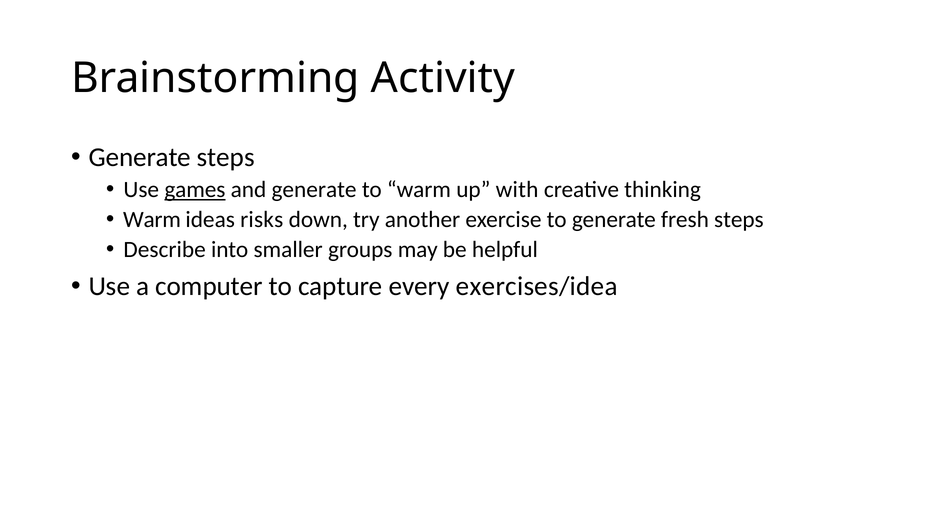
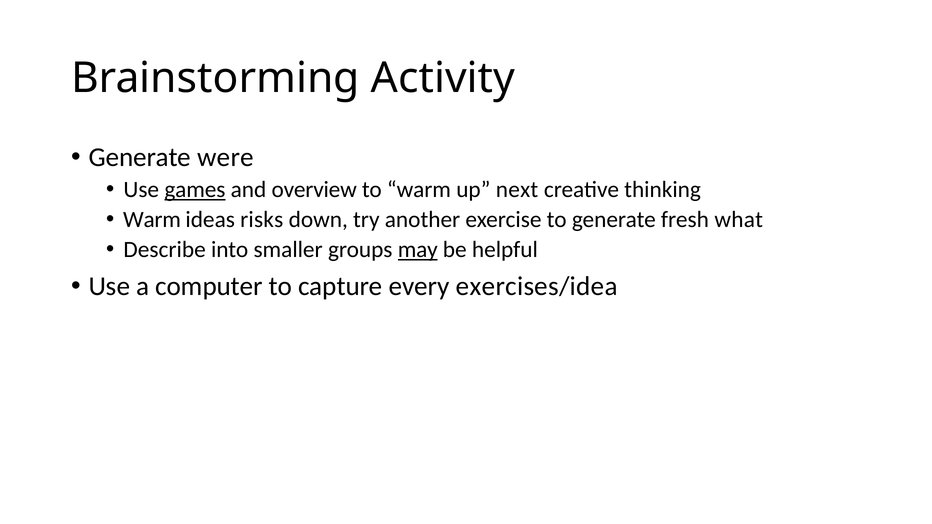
Generate steps: steps -> were
and generate: generate -> overview
with: with -> next
fresh steps: steps -> what
may underline: none -> present
